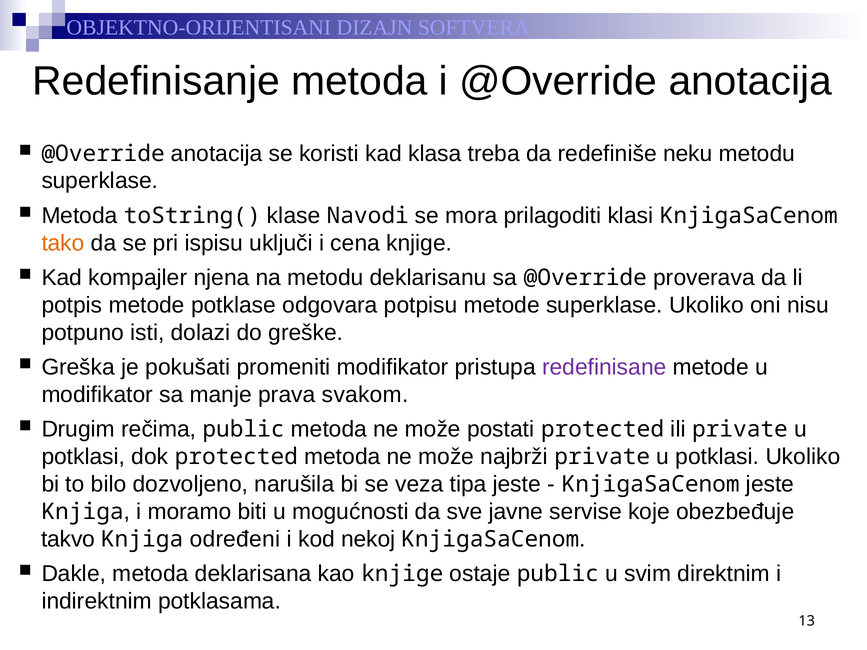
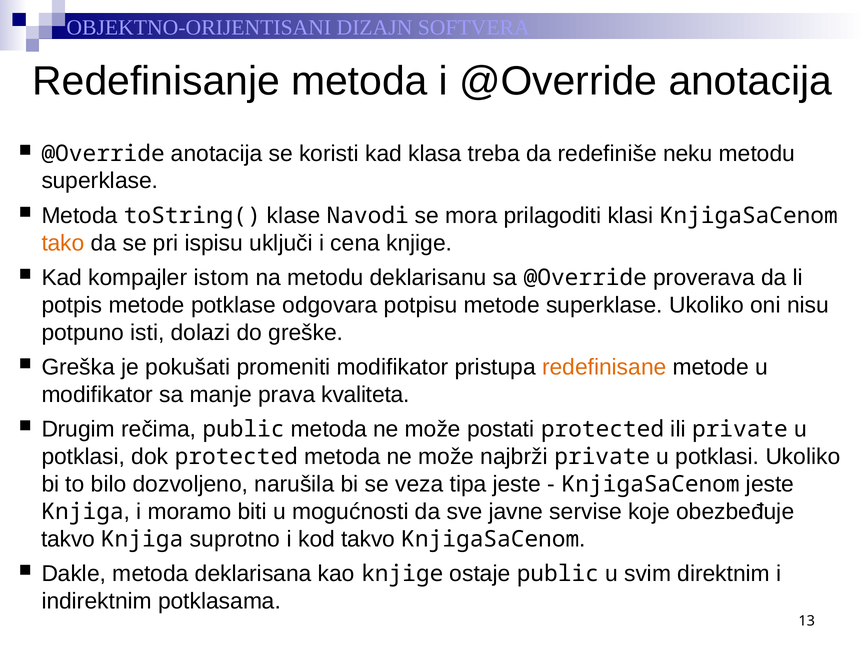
njena: njena -> istom
redefinisane colour: purple -> orange
svakom: svakom -> kvaliteta
određeni: određeni -> suprotno
kod nekoj: nekoj -> takvo
